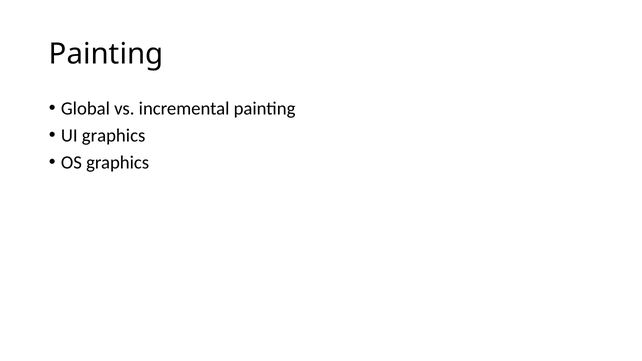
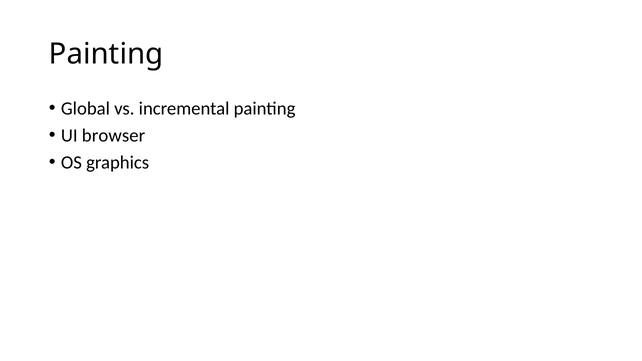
UI graphics: graphics -> browser
